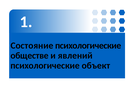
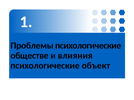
Состояние: Состояние -> Проблемы
явлений: явлений -> влияния
